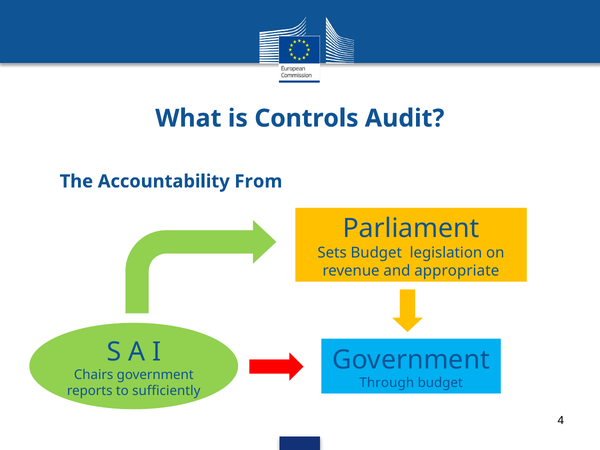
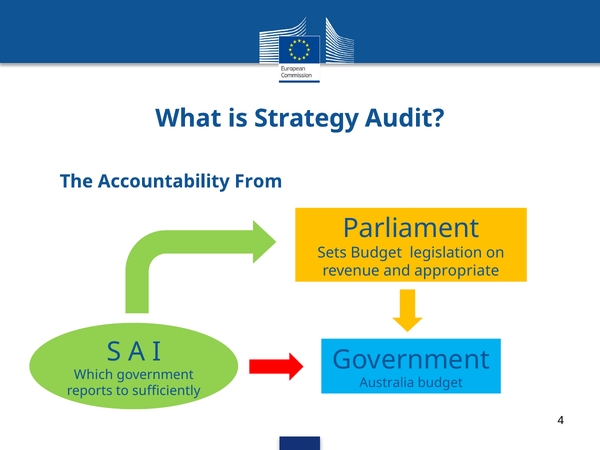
Controls: Controls -> Strategy
Chairs: Chairs -> Which
Through: Through -> Australia
